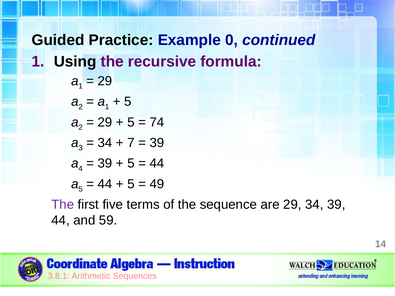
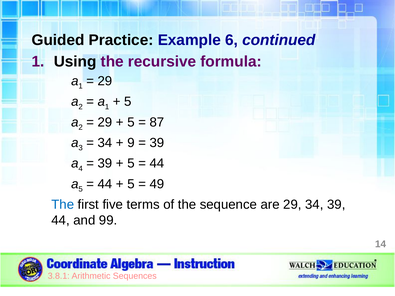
0: 0 -> 6
74: 74 -> 87
7: 7 -> 9
The at (63, 205) colour: purple -> blue
59: 59 -> 99
